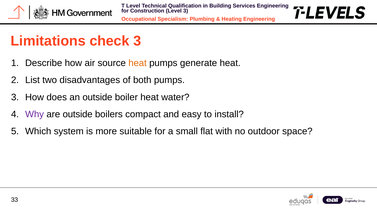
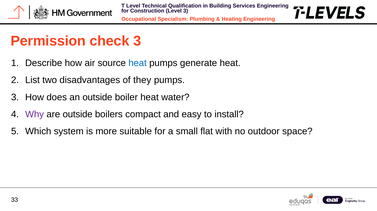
Limitations: Limitations -> Permission
heat at (138, 63) colour: orange -> blue
both: both -> they
